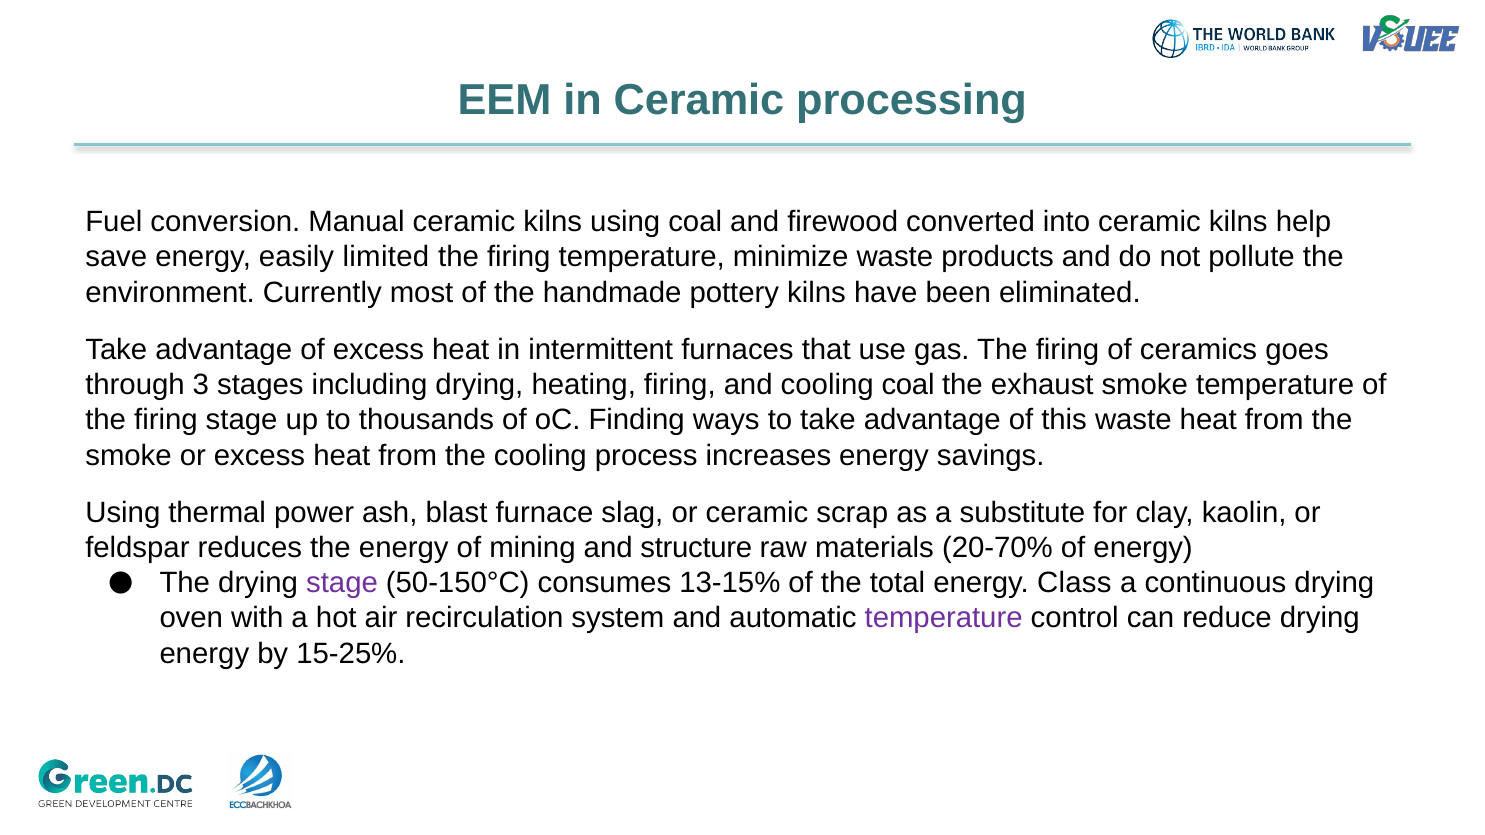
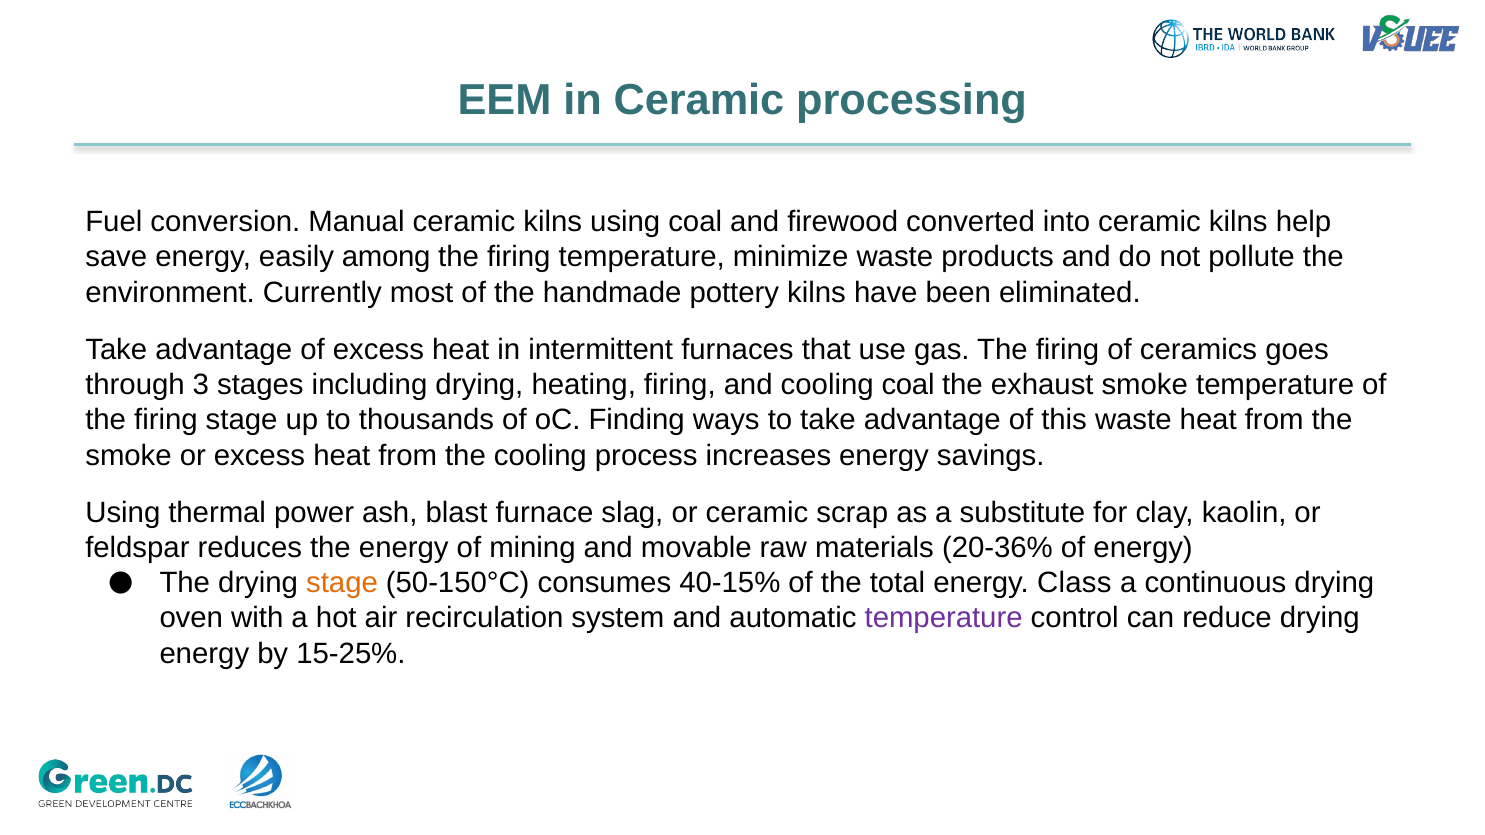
limited: limited -> among
structure: structure -> movable
20-70%: 20-70% -> 20-36%
stage at (342, 583) colour: purple -> orange
13-15%: 13-15% -> 40-15%
